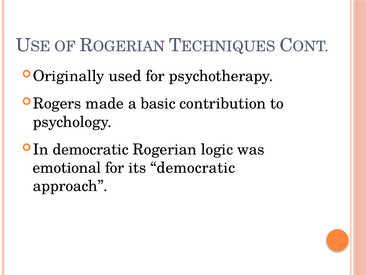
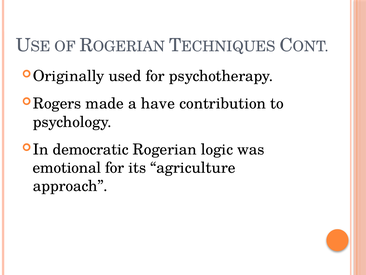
basic: basic -> have
its democratic: democratic -> agriculture
